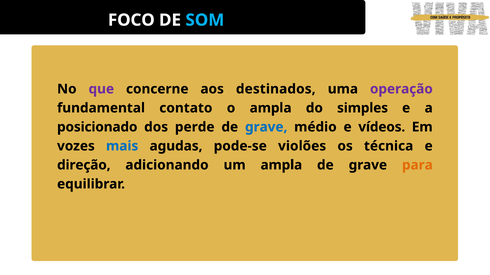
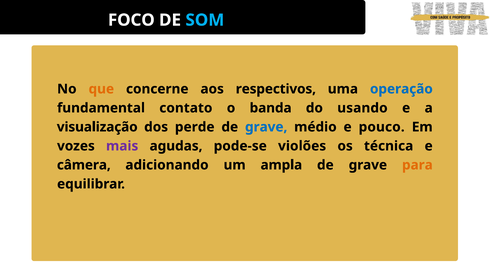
que colour: purple -> orange
destinados: destinados -> respectivos
operação colour: purple -> blue
o ampla: ampla -> banda
simples: simples -> usando
posicionado: posicionado -> visualização
vídeos: vídeos -> pouco
mais colour: blue -> purple
direção: direção -> câmera
